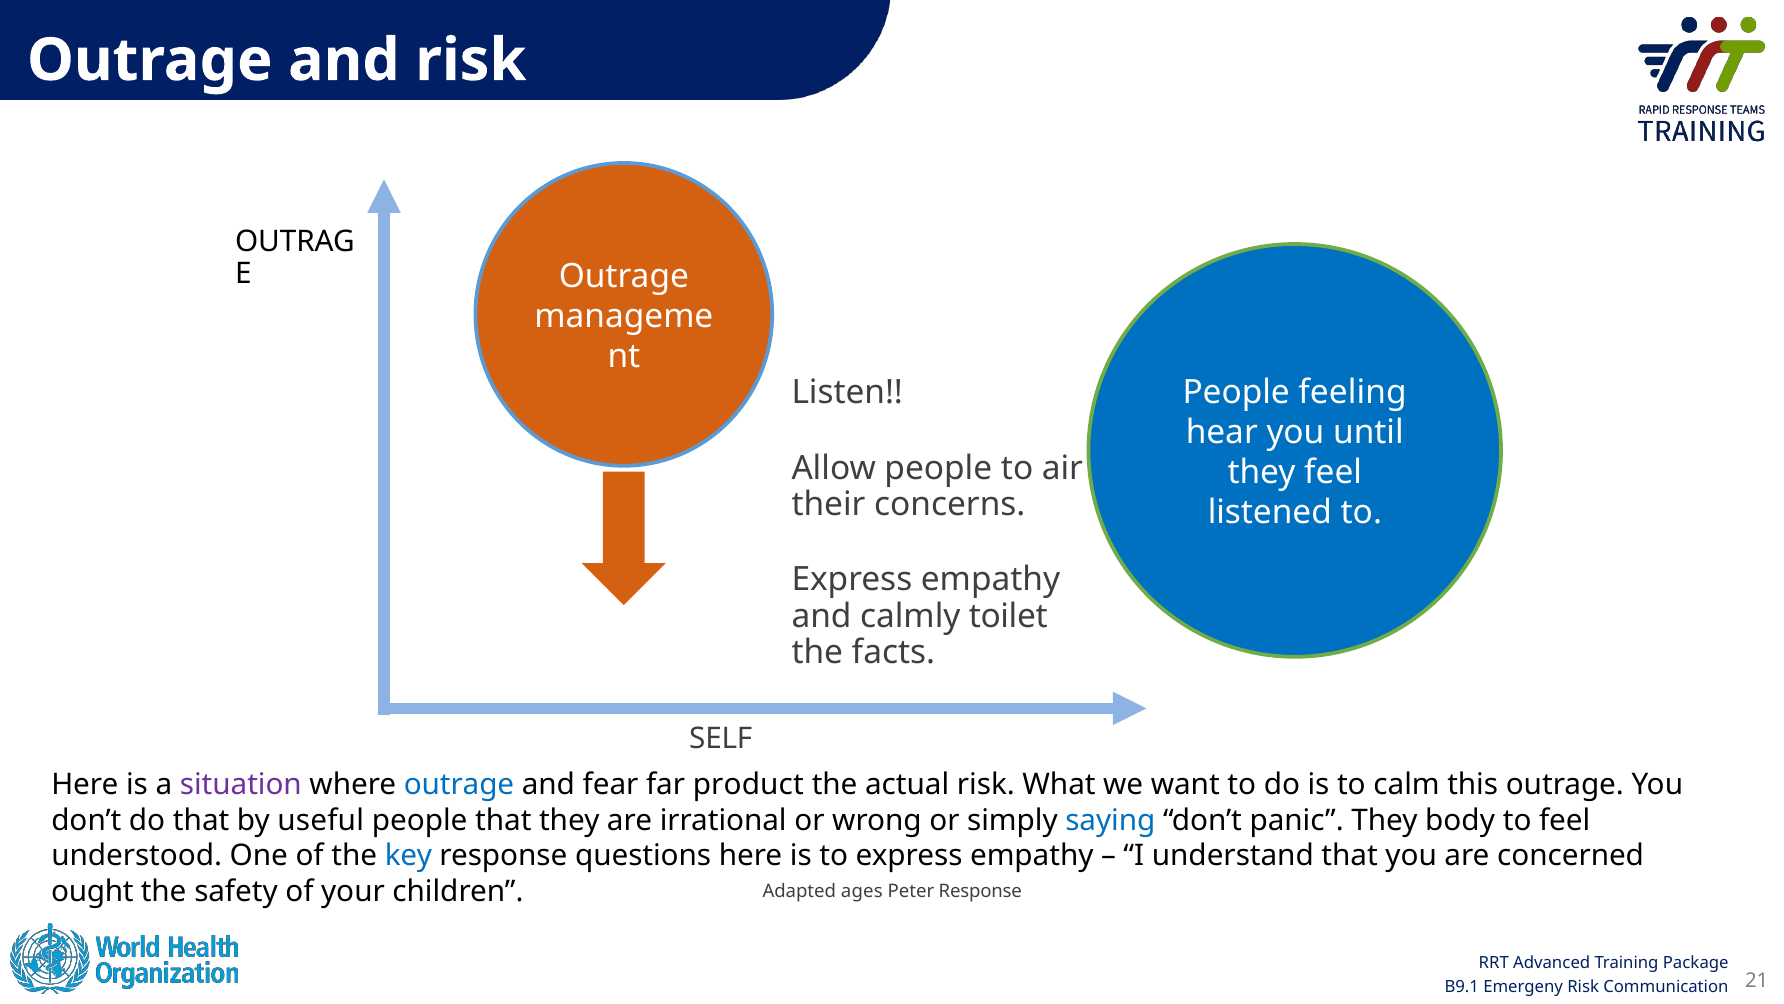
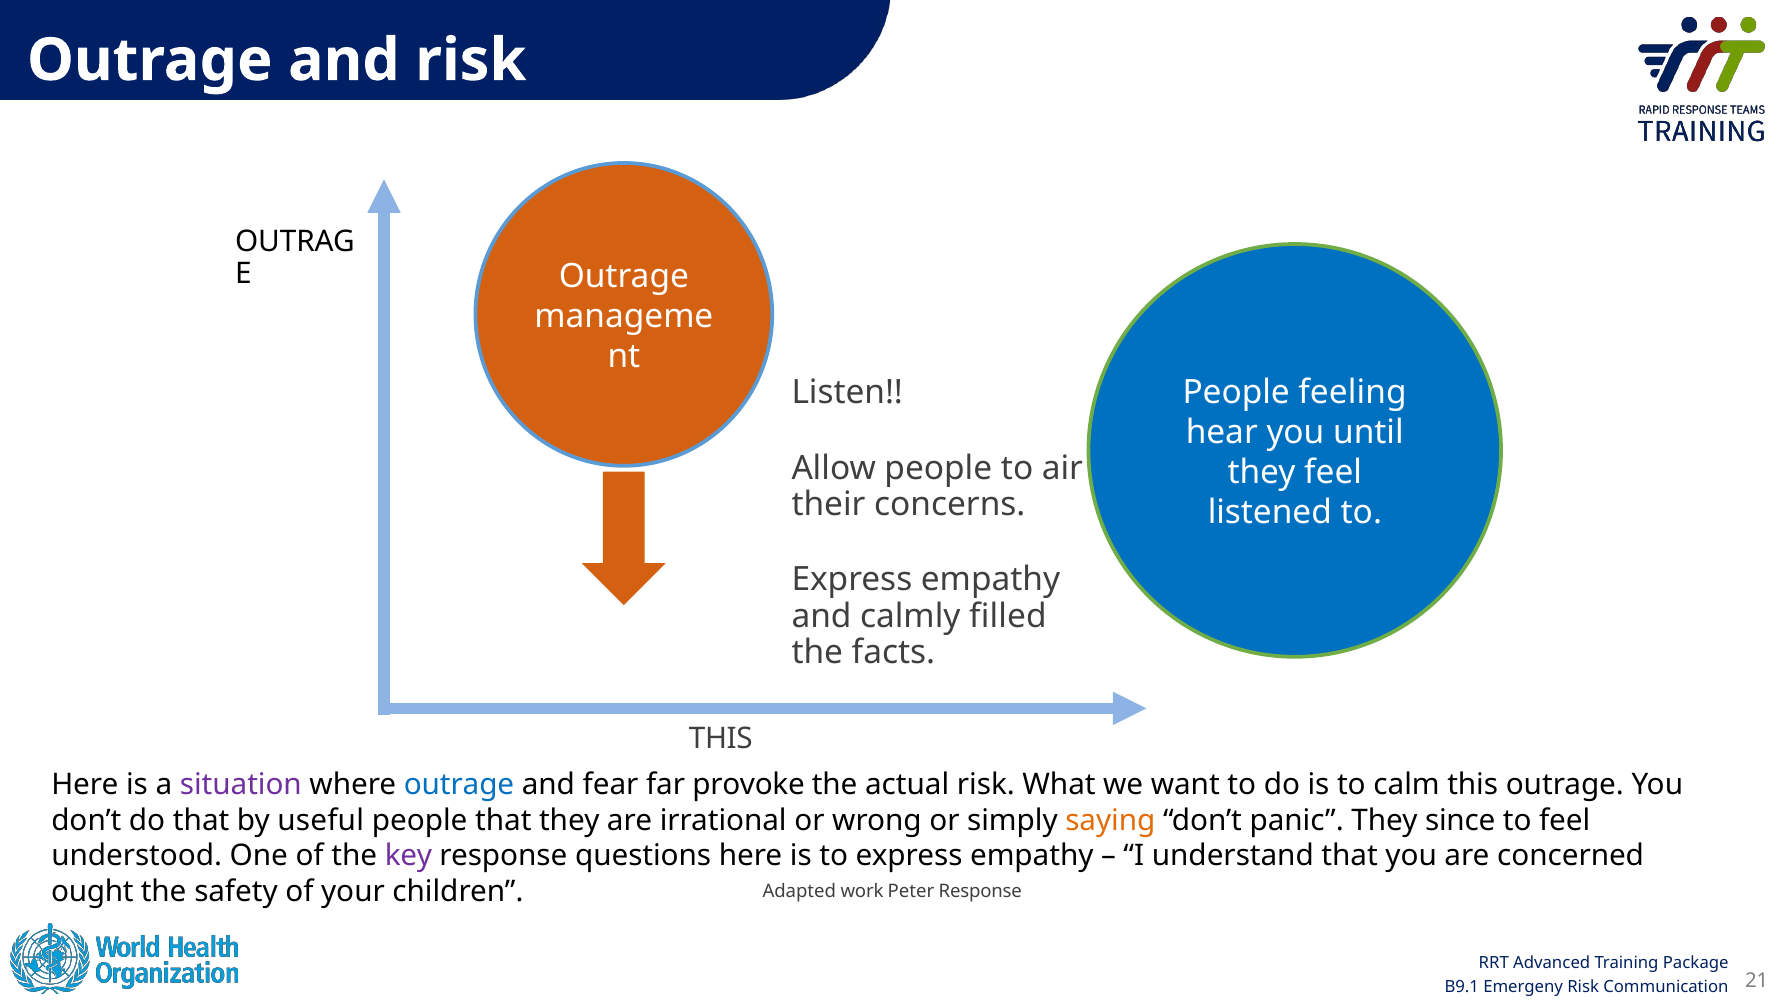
toilet: toilet -> filled
SELF at (721, 739): SELF -> THIS
product: product -> provoke
saying colour: blue -> orange
body: body -> since
key colour: blue -> purple
ages: ages -> work
